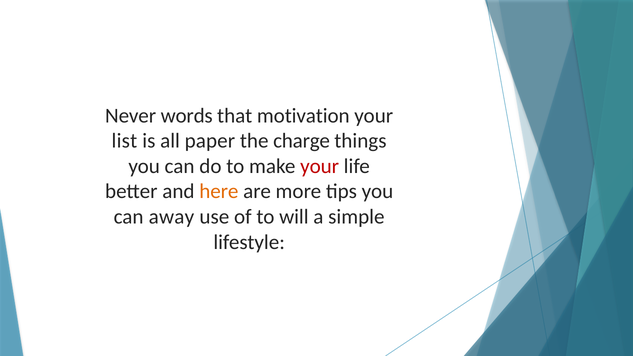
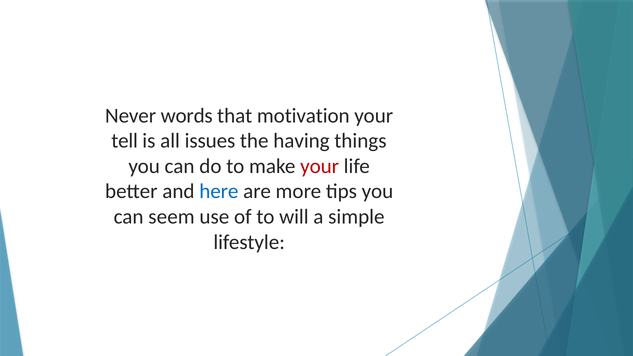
list: list -> tell
paper: paper -> issues
charge: charge -> having
here colour: orange -> blue
away: away -> seem
